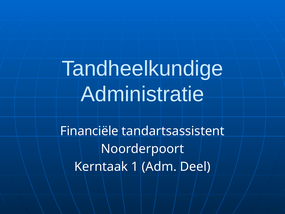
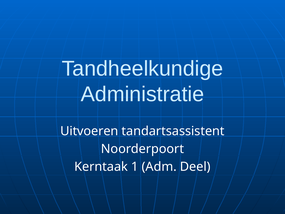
Financiële: Financiële -> Uitvoeren
